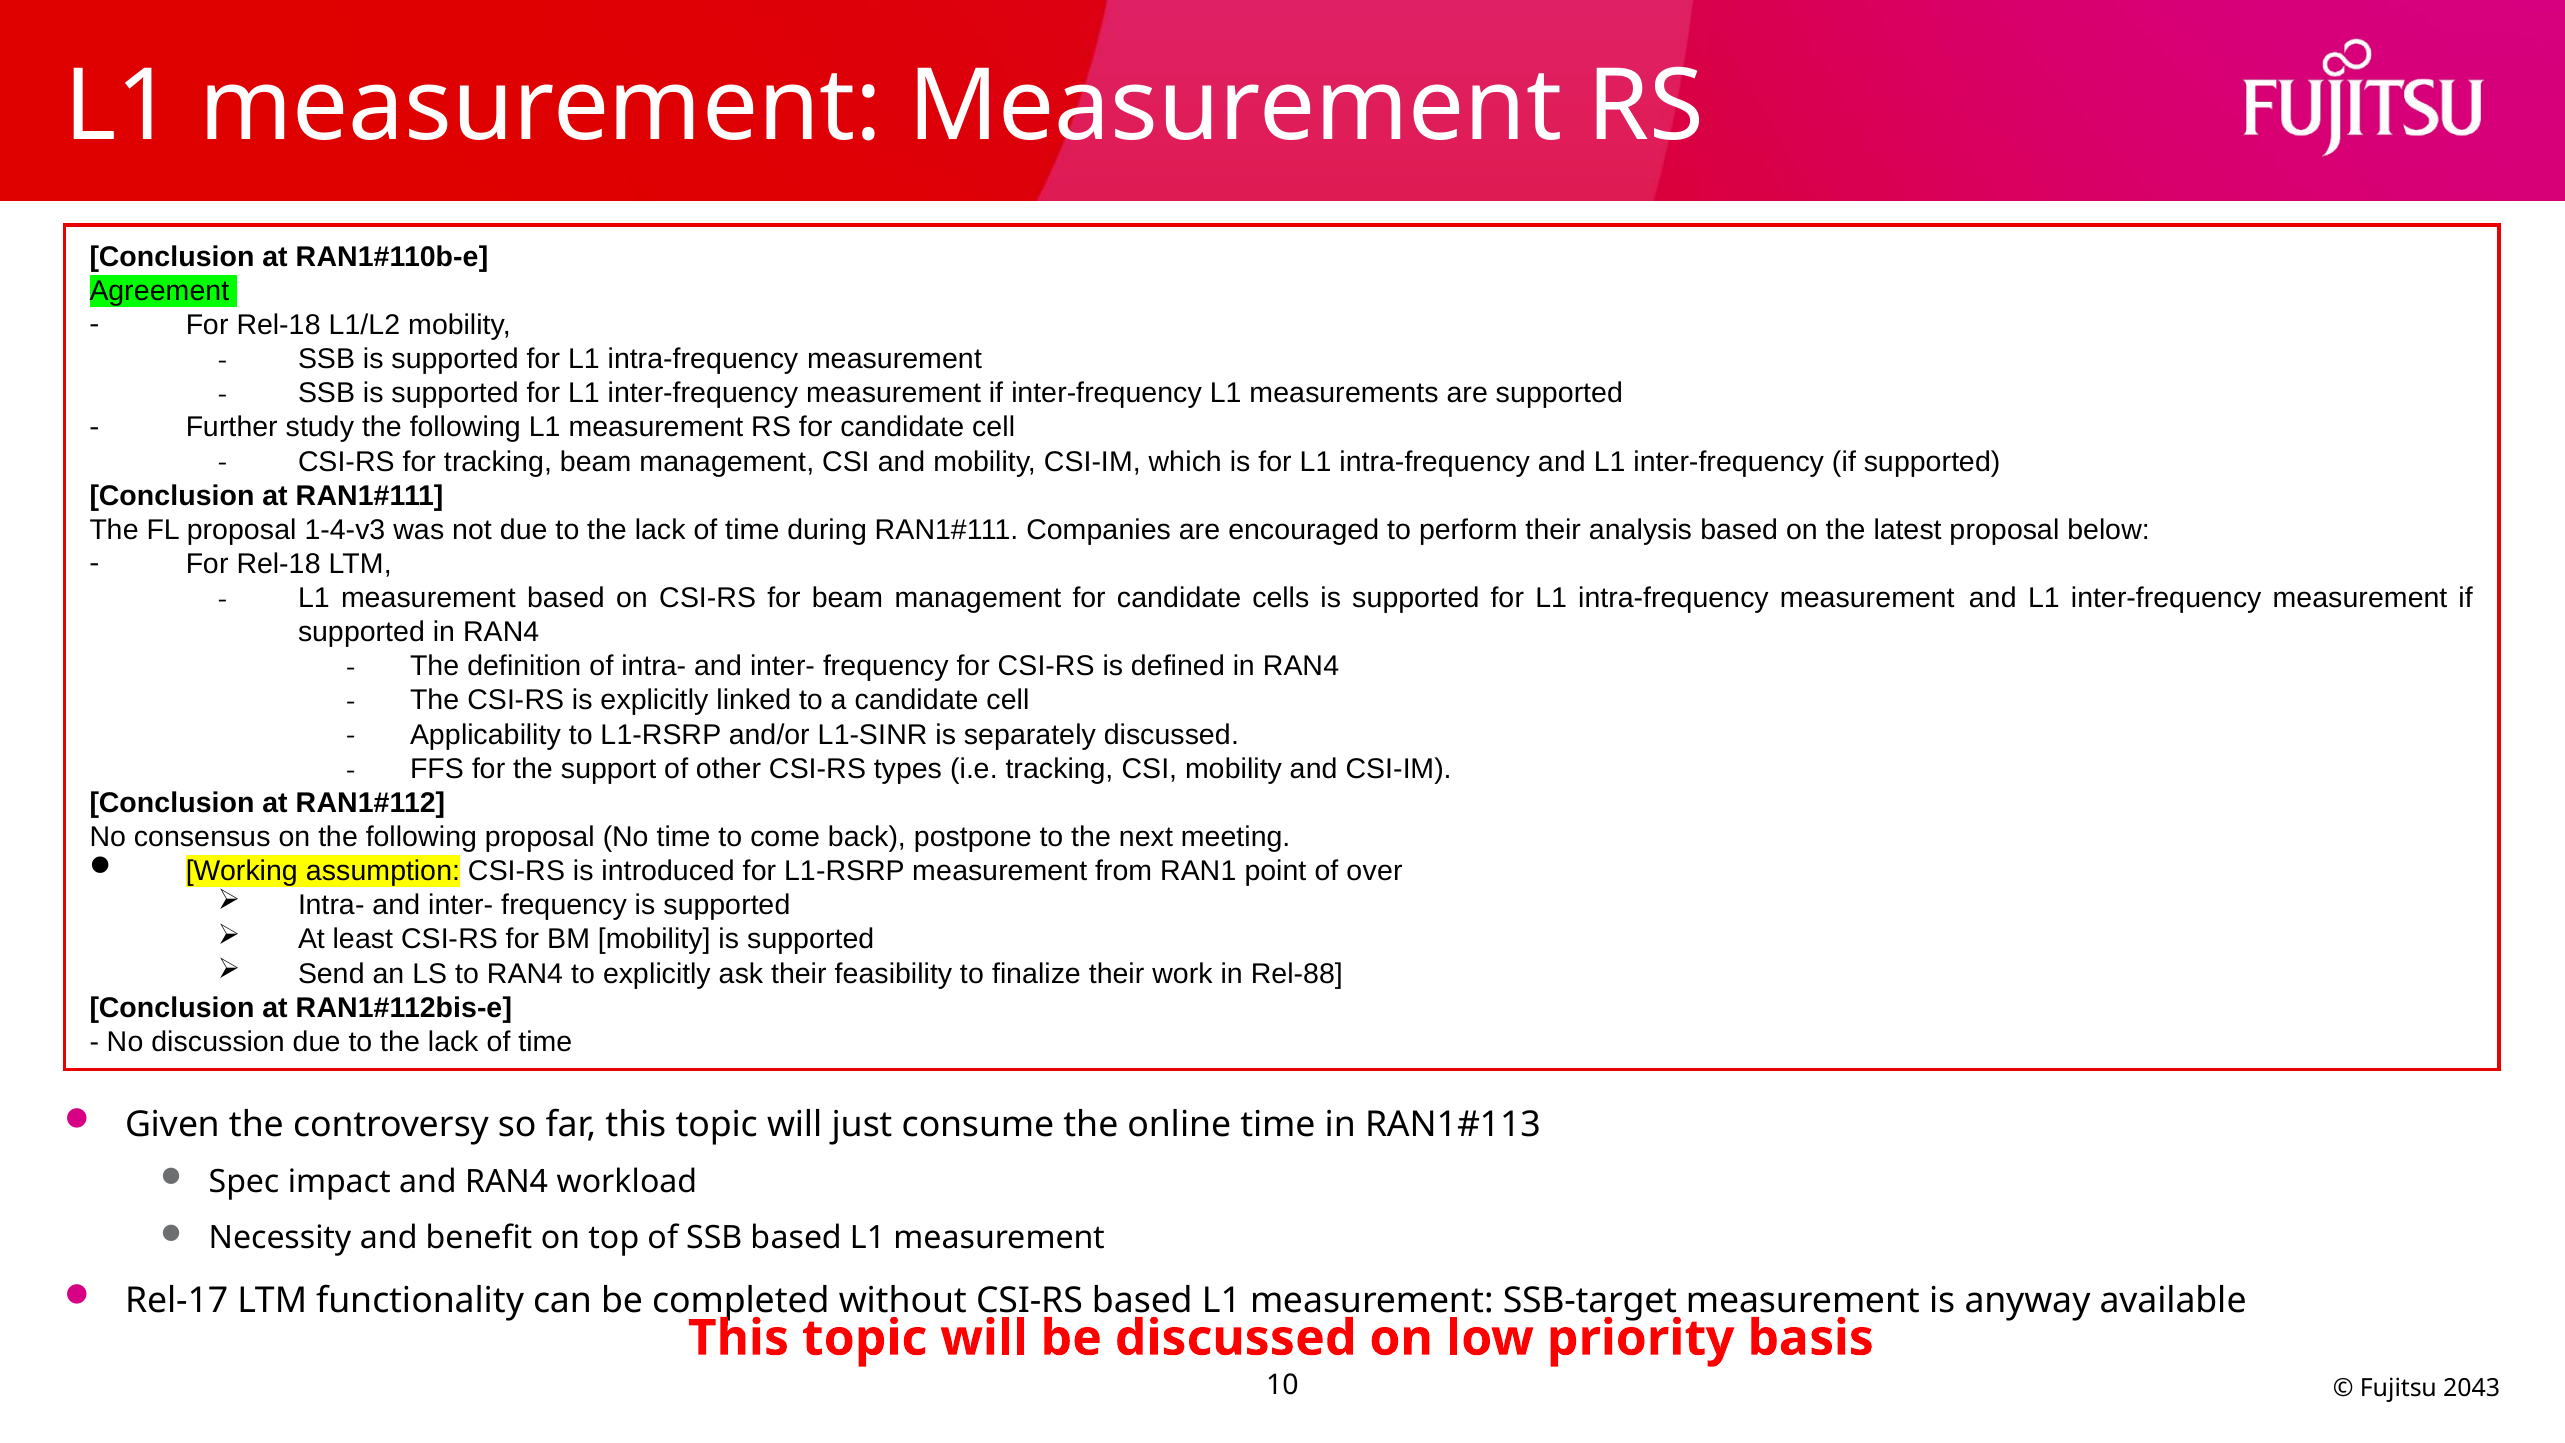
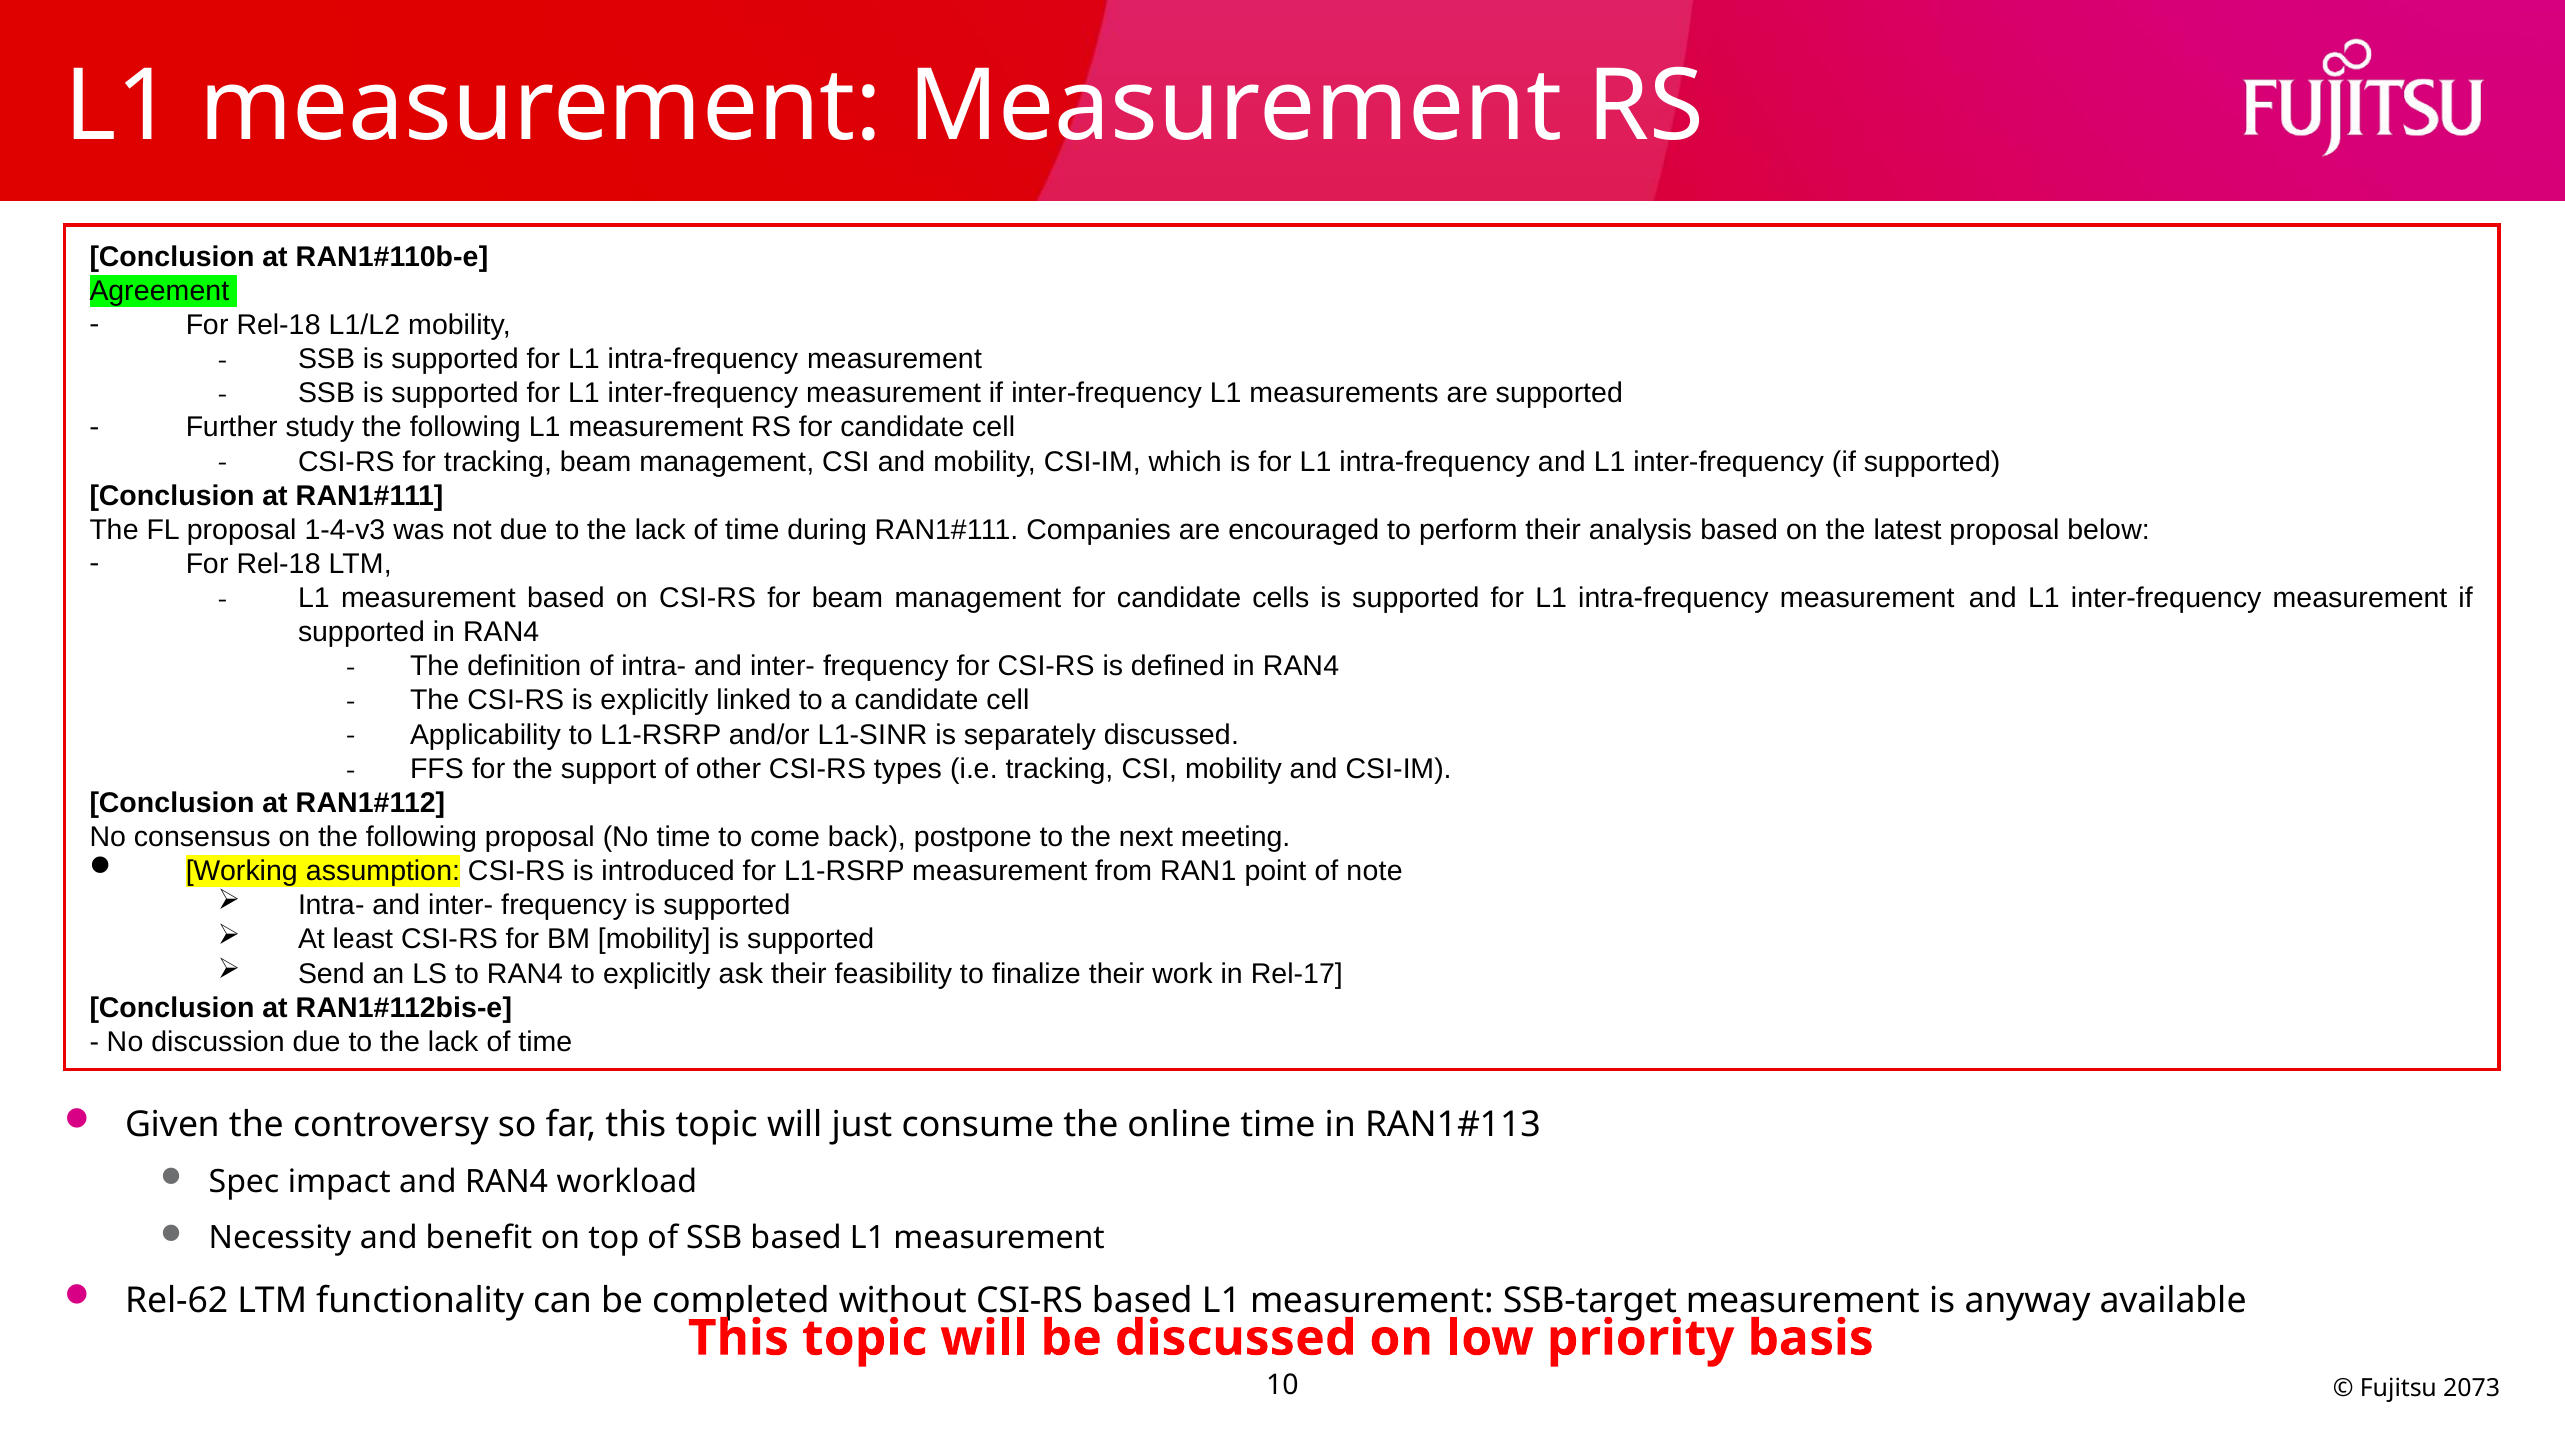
over: over -> note
Rel-88: Rel-88 -> Rel-17
Rel-17: Rel-17 -> Rel-62
2043: 2043 -> 2073
